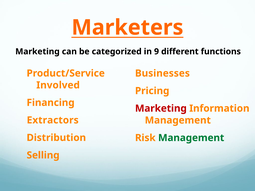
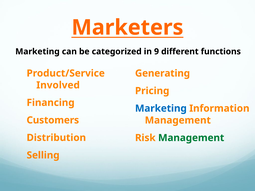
Businesses: Businesses -> Generating
Marketing at (161, 109) colour: red -> blue
Extractors: Extractors -> Customers
